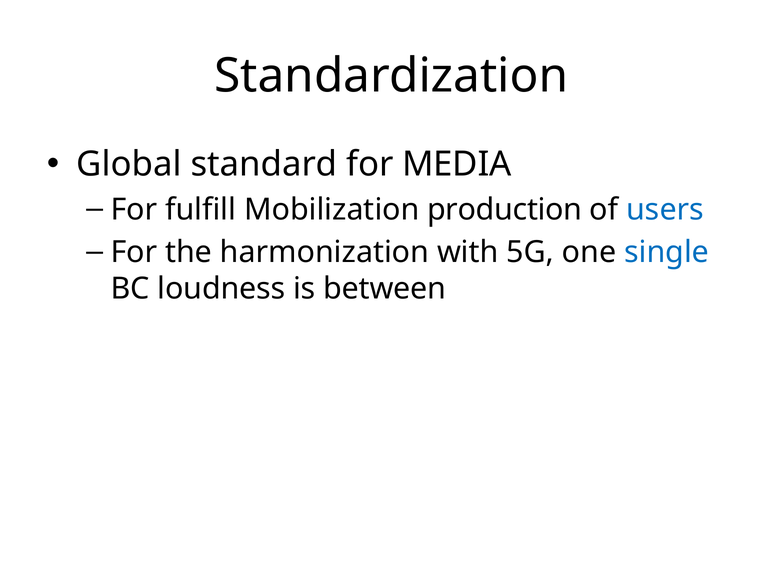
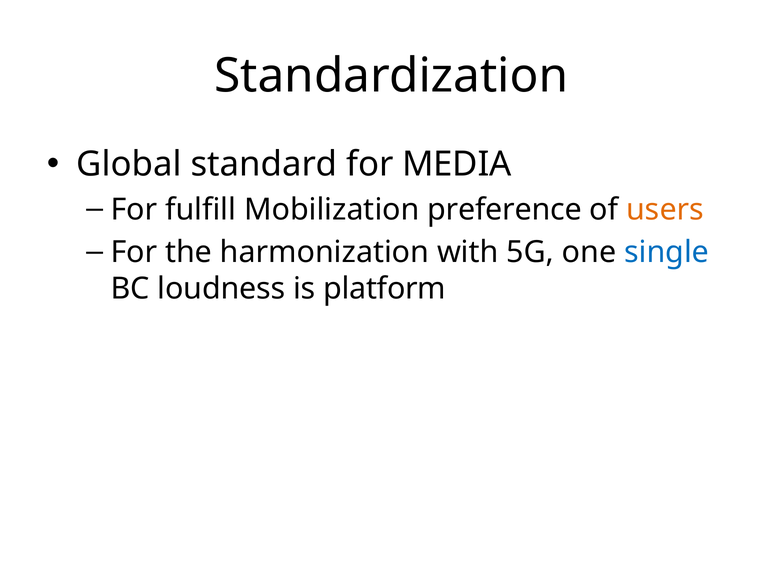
production: production -> preference
users colour: blue -> orange
between: between -> platform
